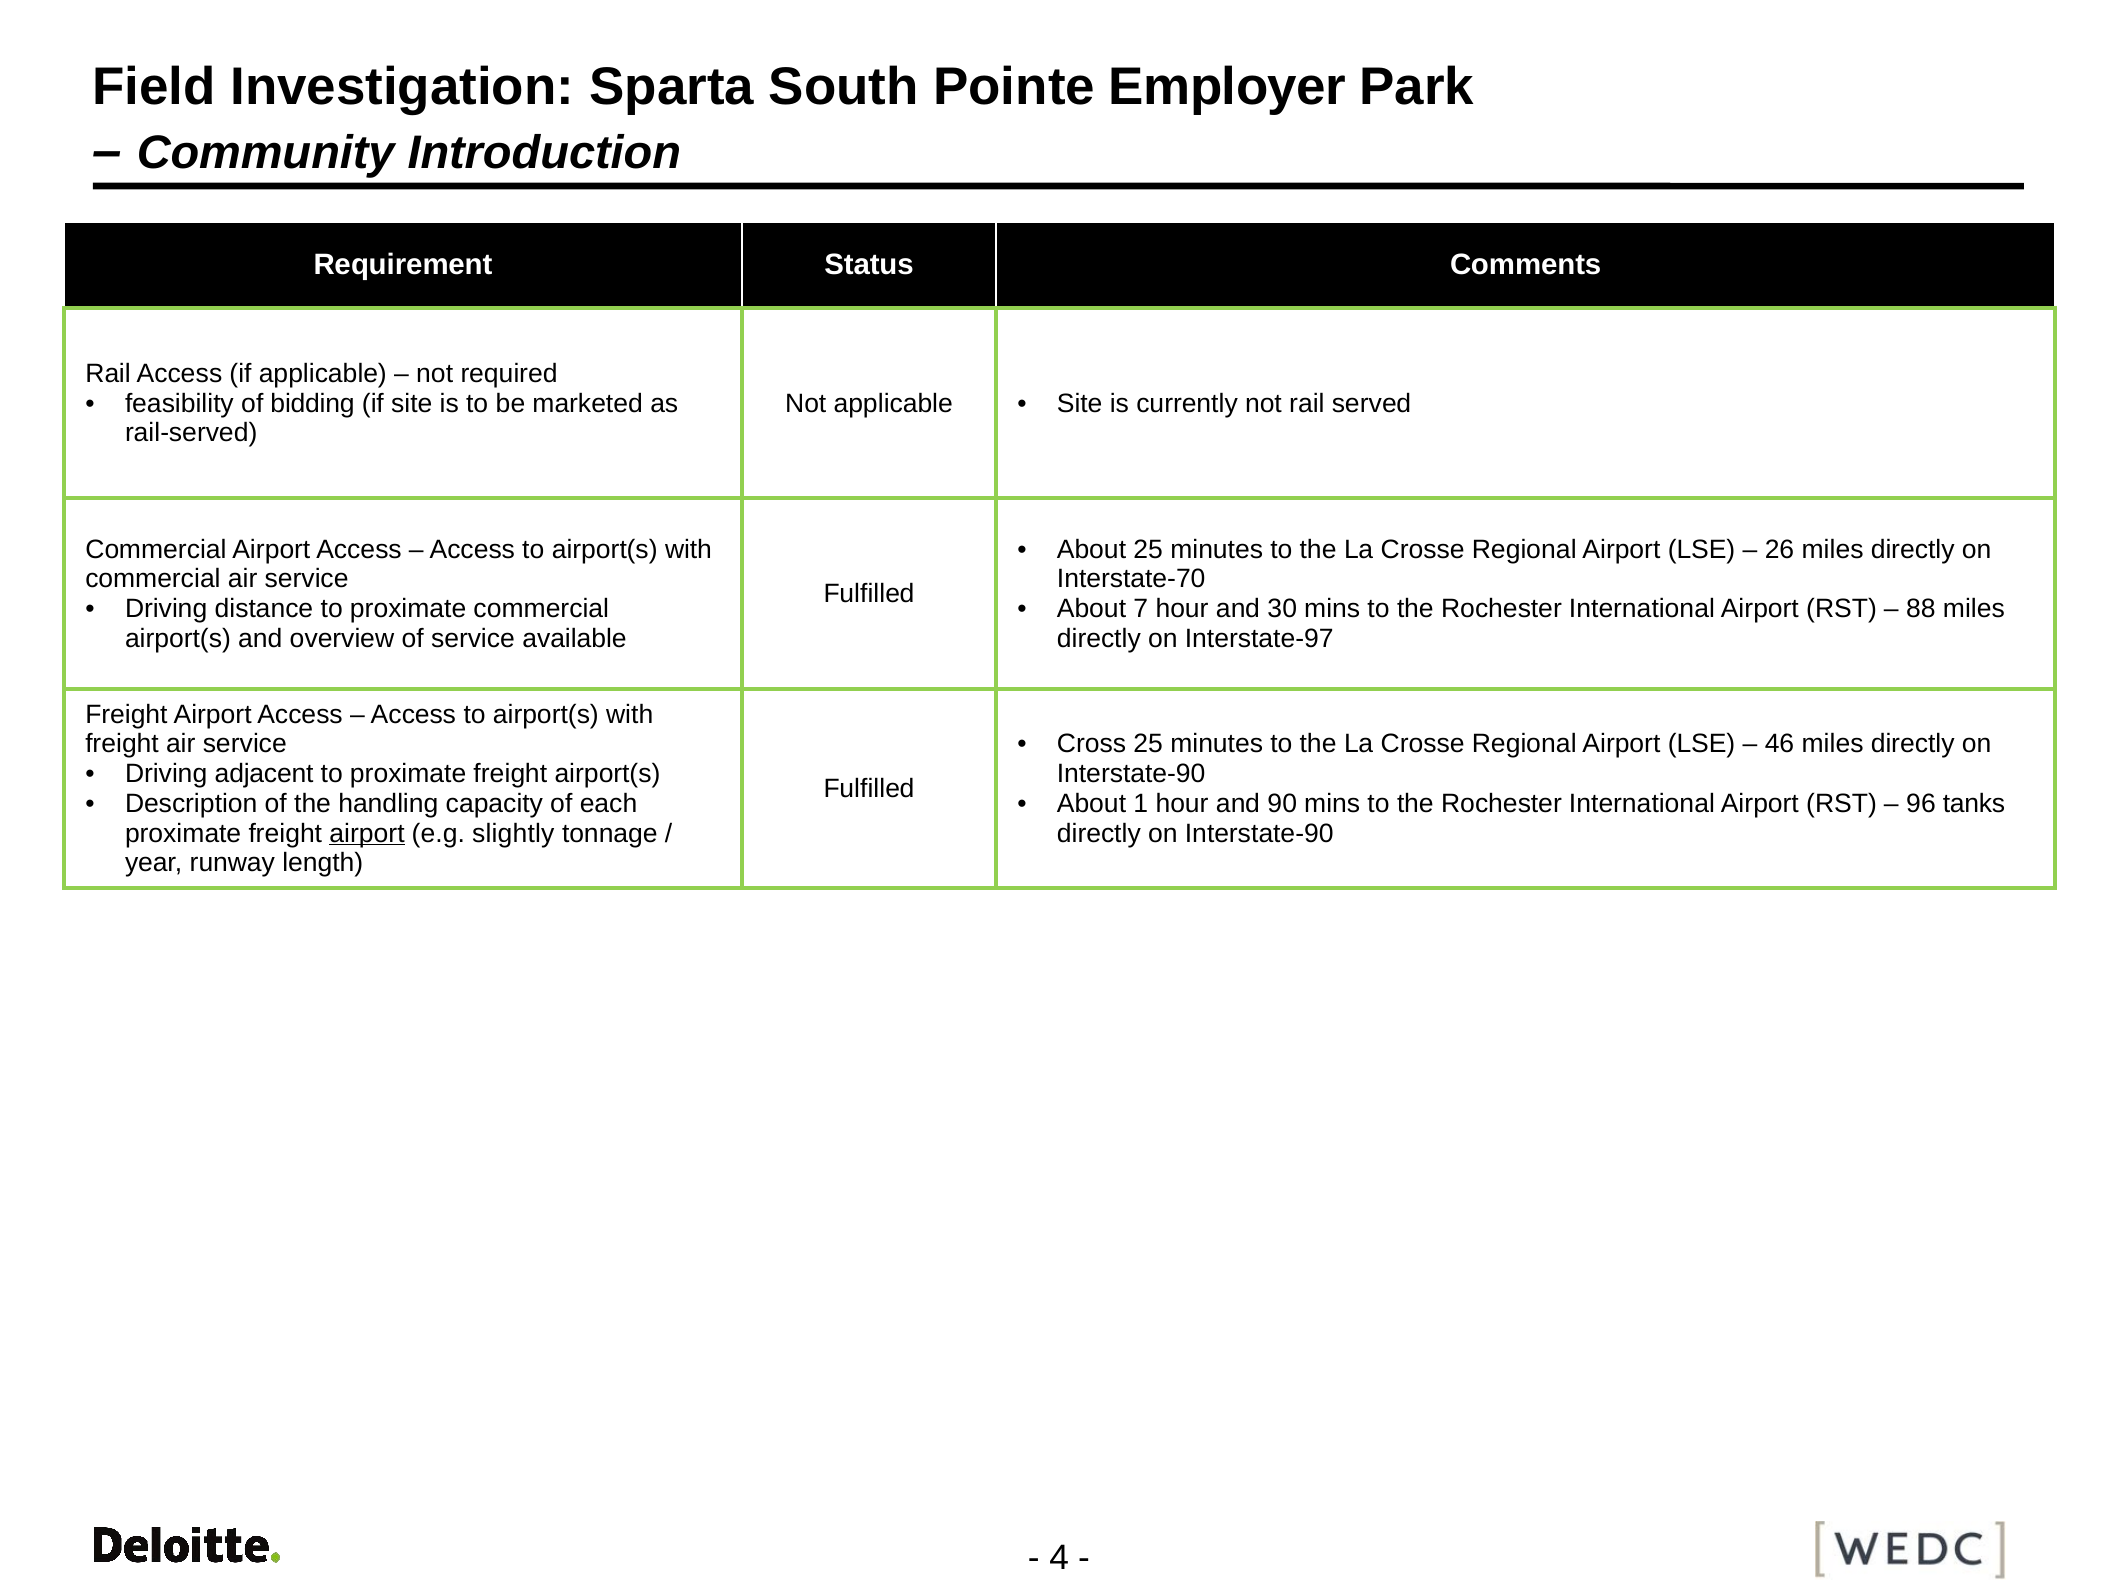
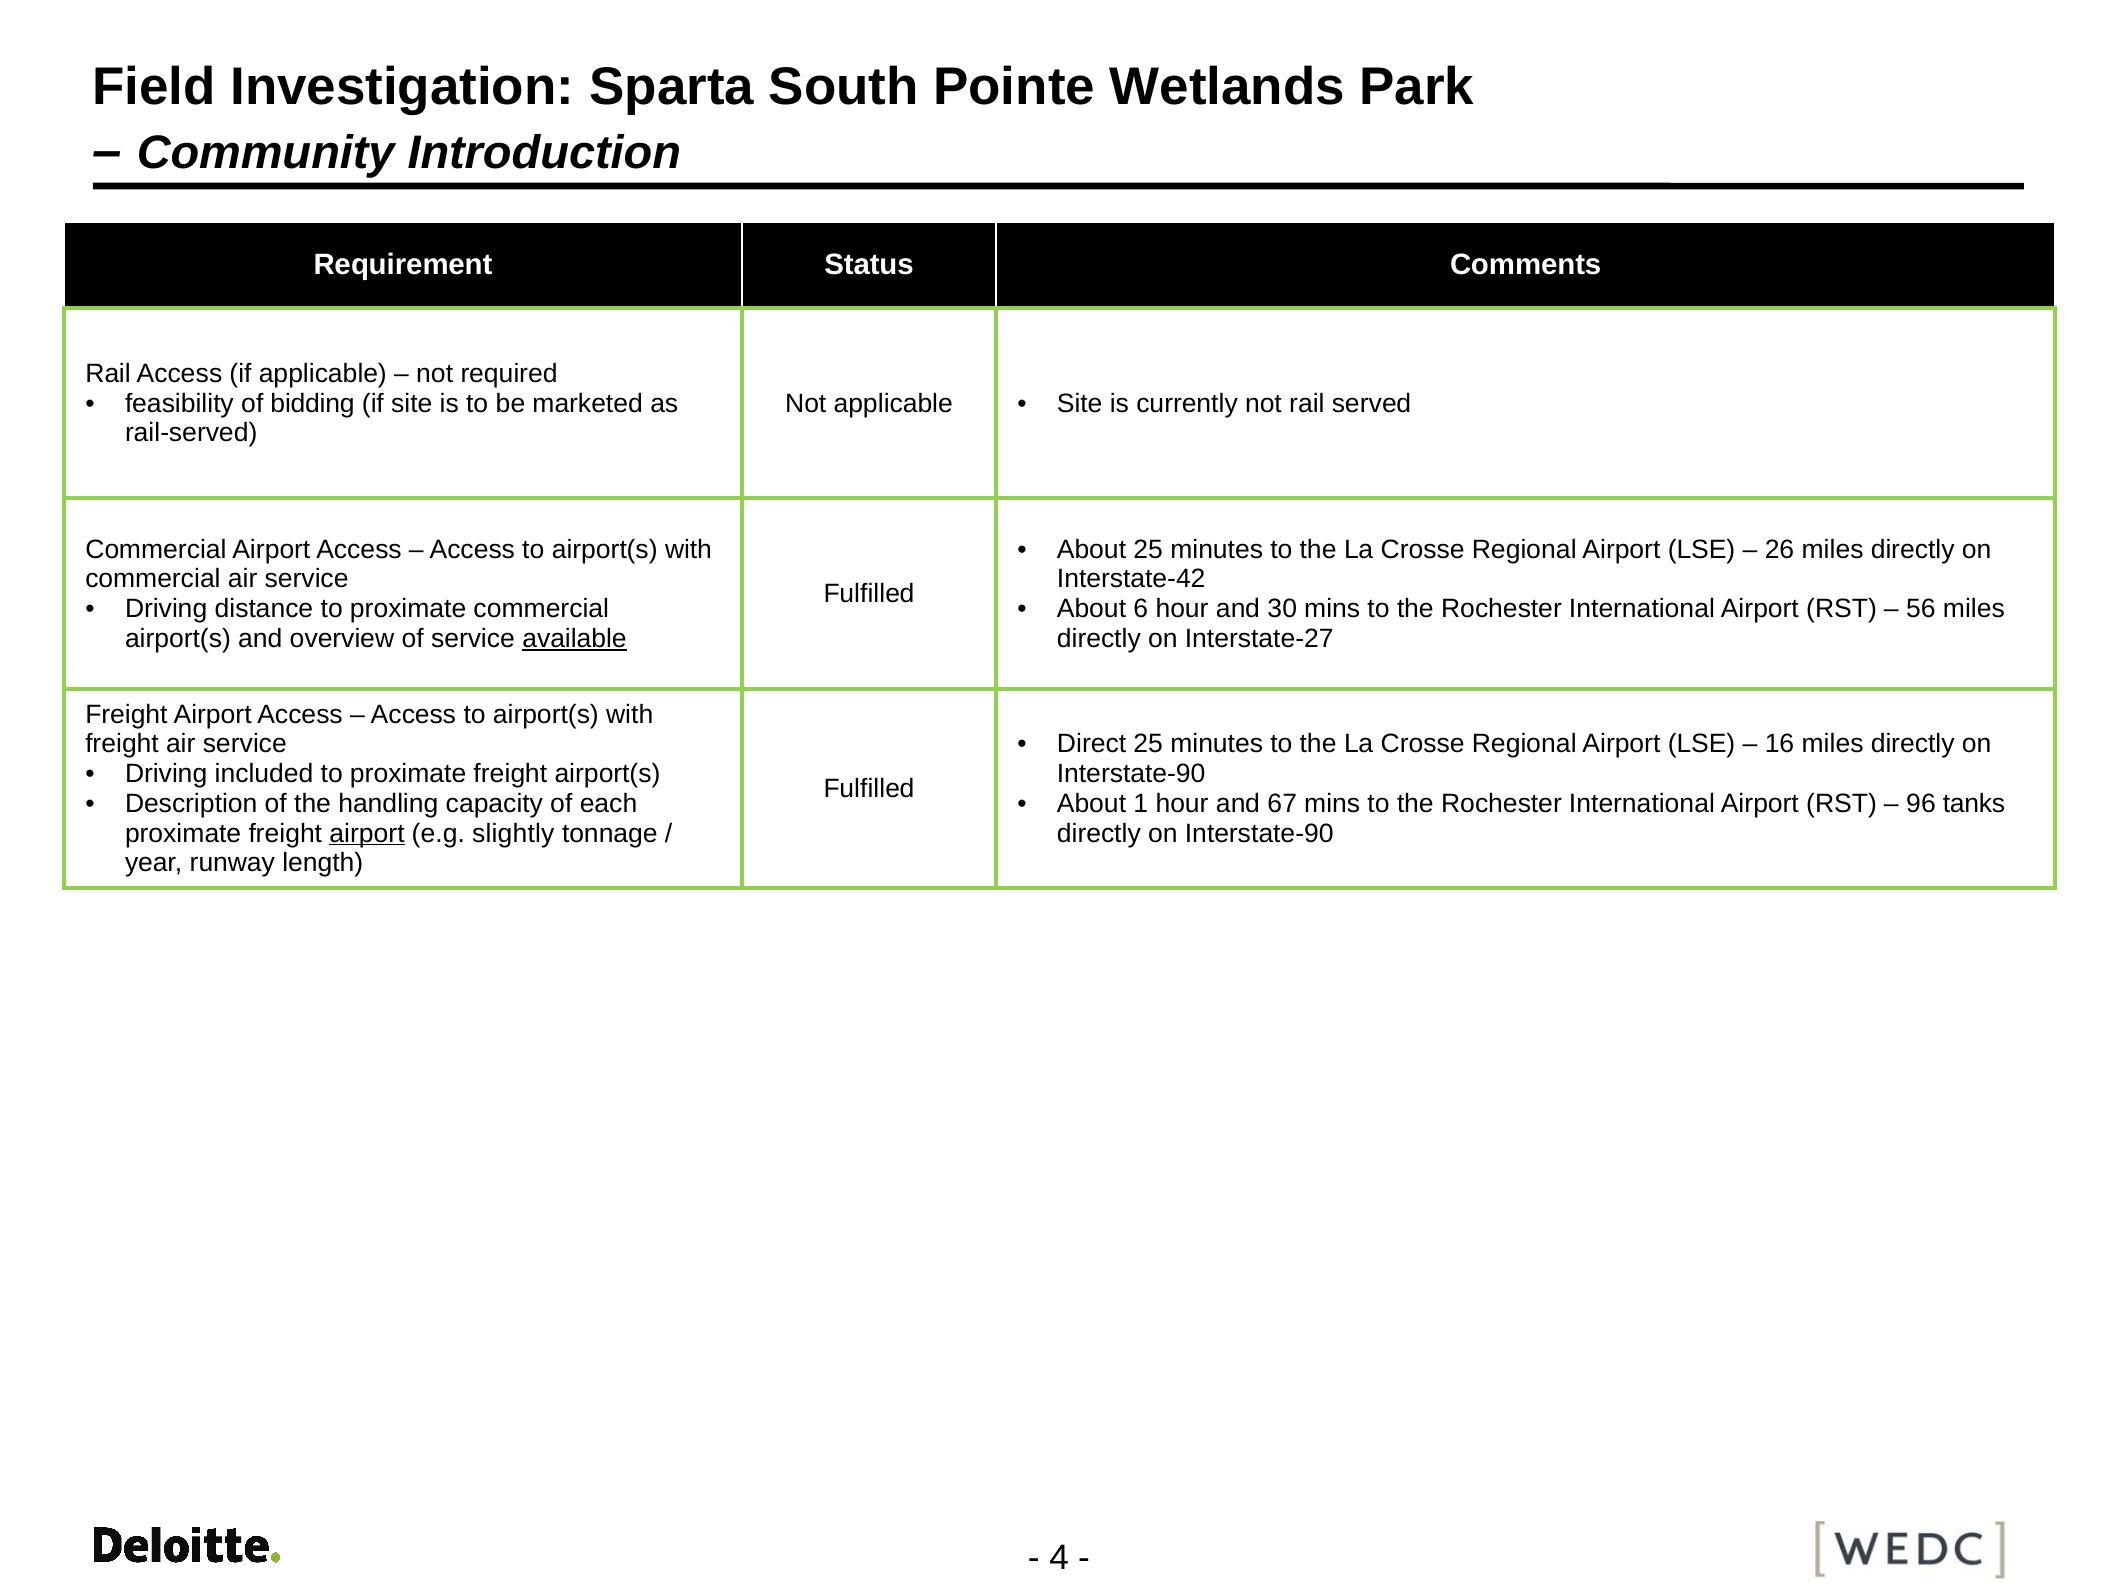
Employer: Employer -> Wetlands
Interstate-70: Interstate-70 -> Interstate-42
7: 7 -> 6
88: 88 -> 56
available underline: none -> present
Interstate-97: Interstate-97 -> Interstate-27
Cross: Cross -> Direct
46: 46 -> 16
adjacent: adjacent -> included
90: 90 -> 67
